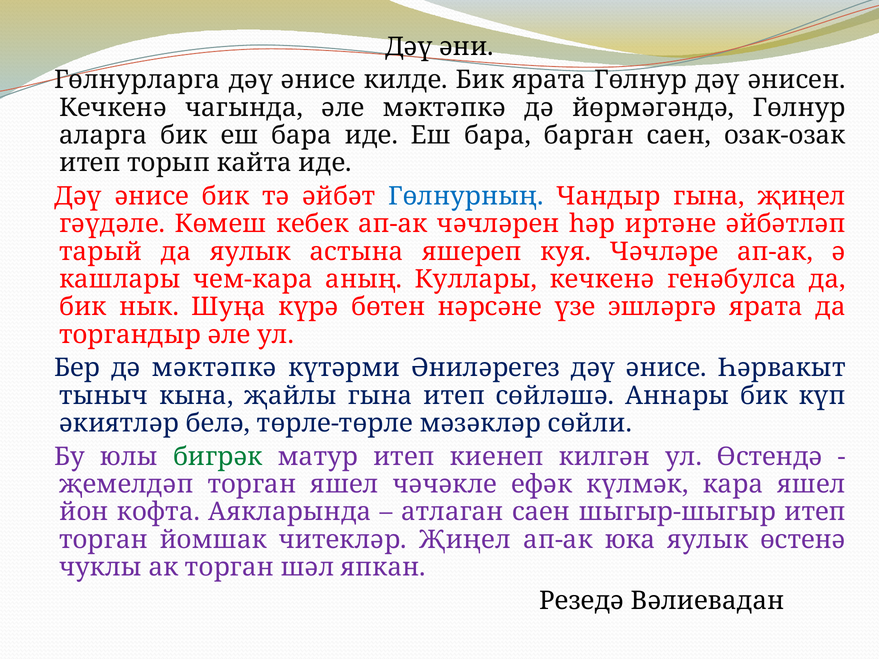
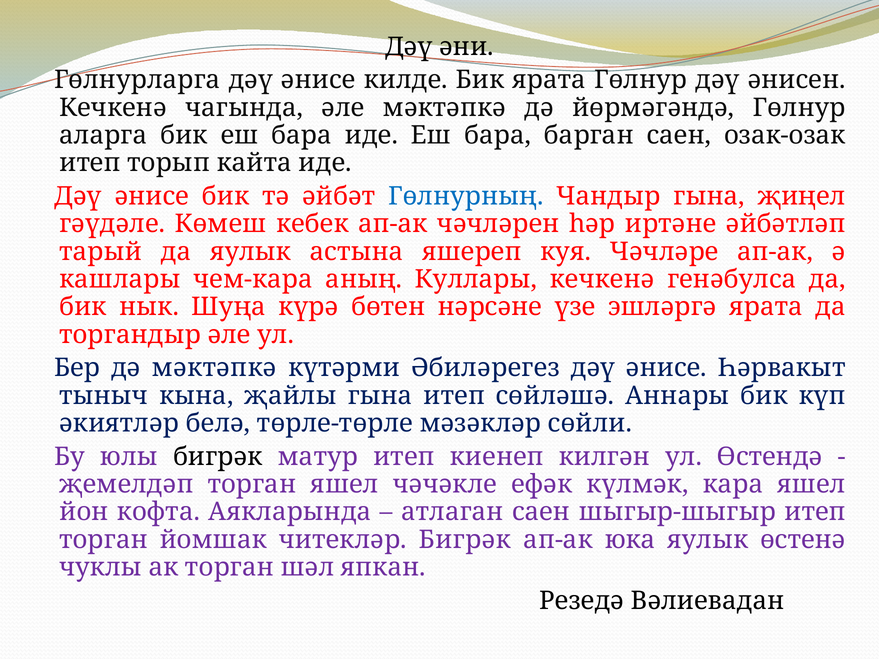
Әниләрегез: Әниләрегез -> Әбиләрегез
бигрәк at (218, 457) colour: green -> black
читекләр Җиңел: Җиңел -> Бигрәк
